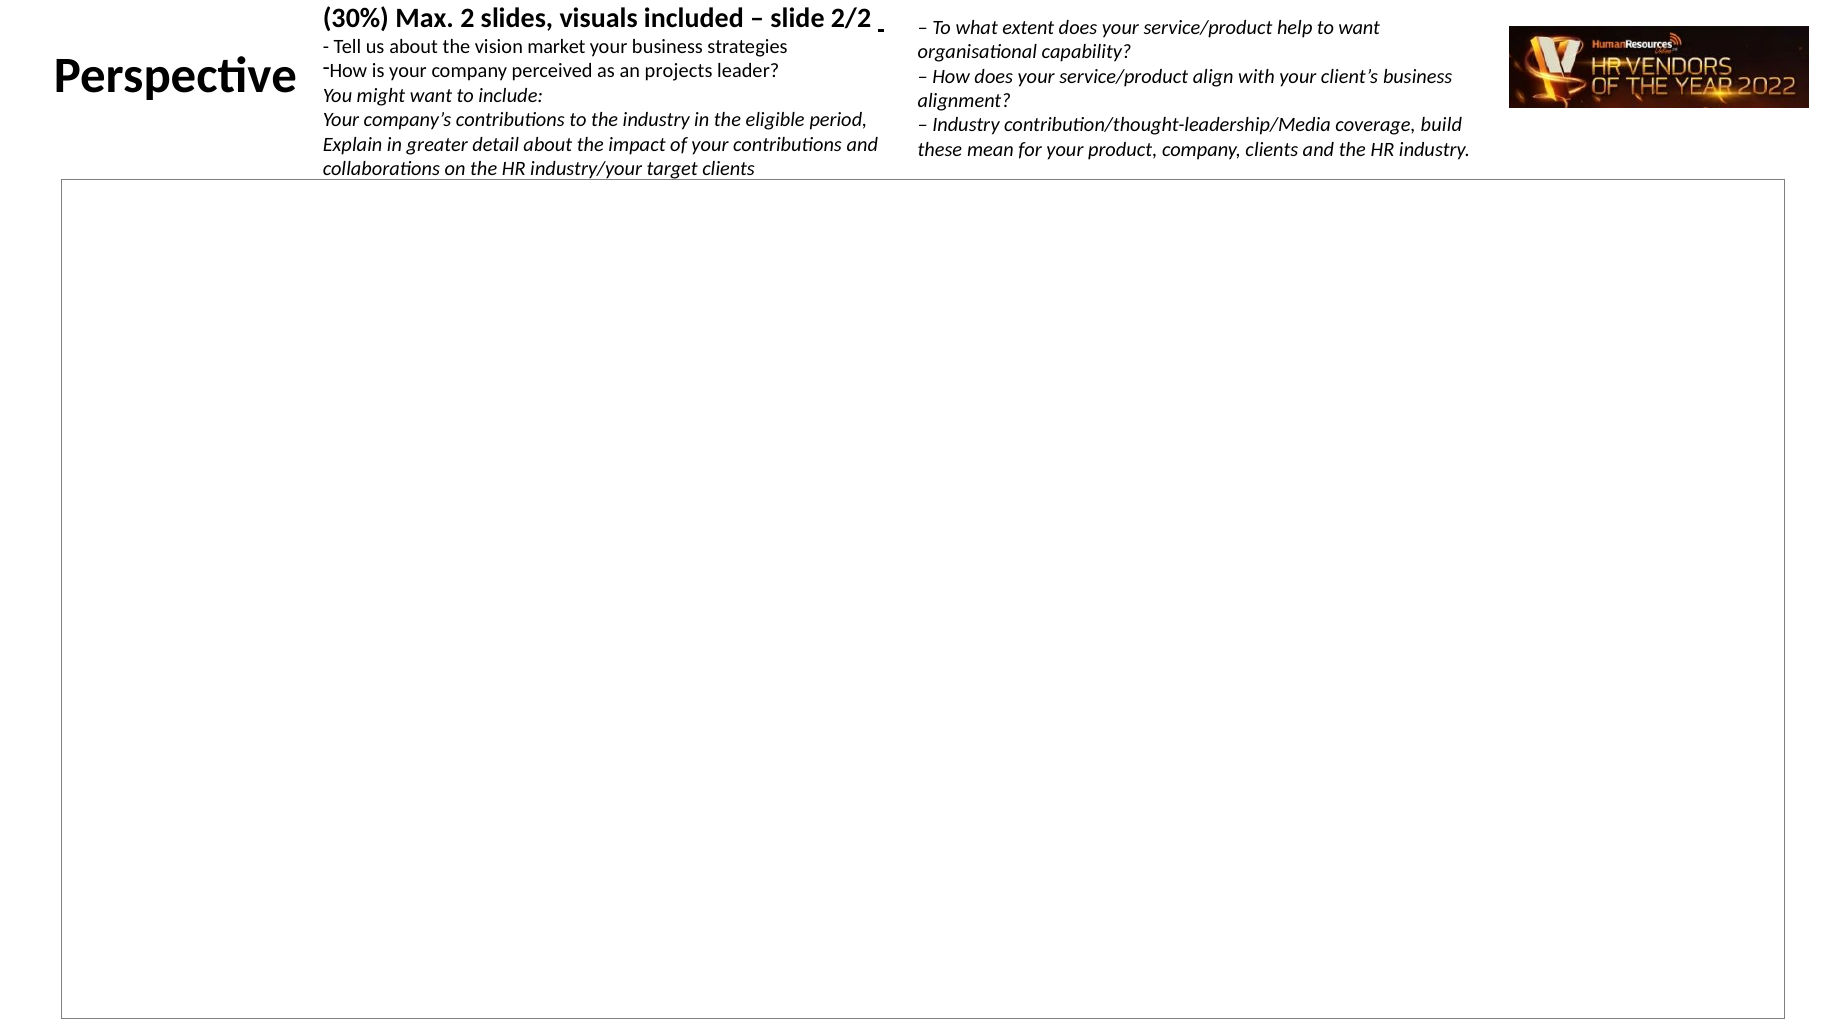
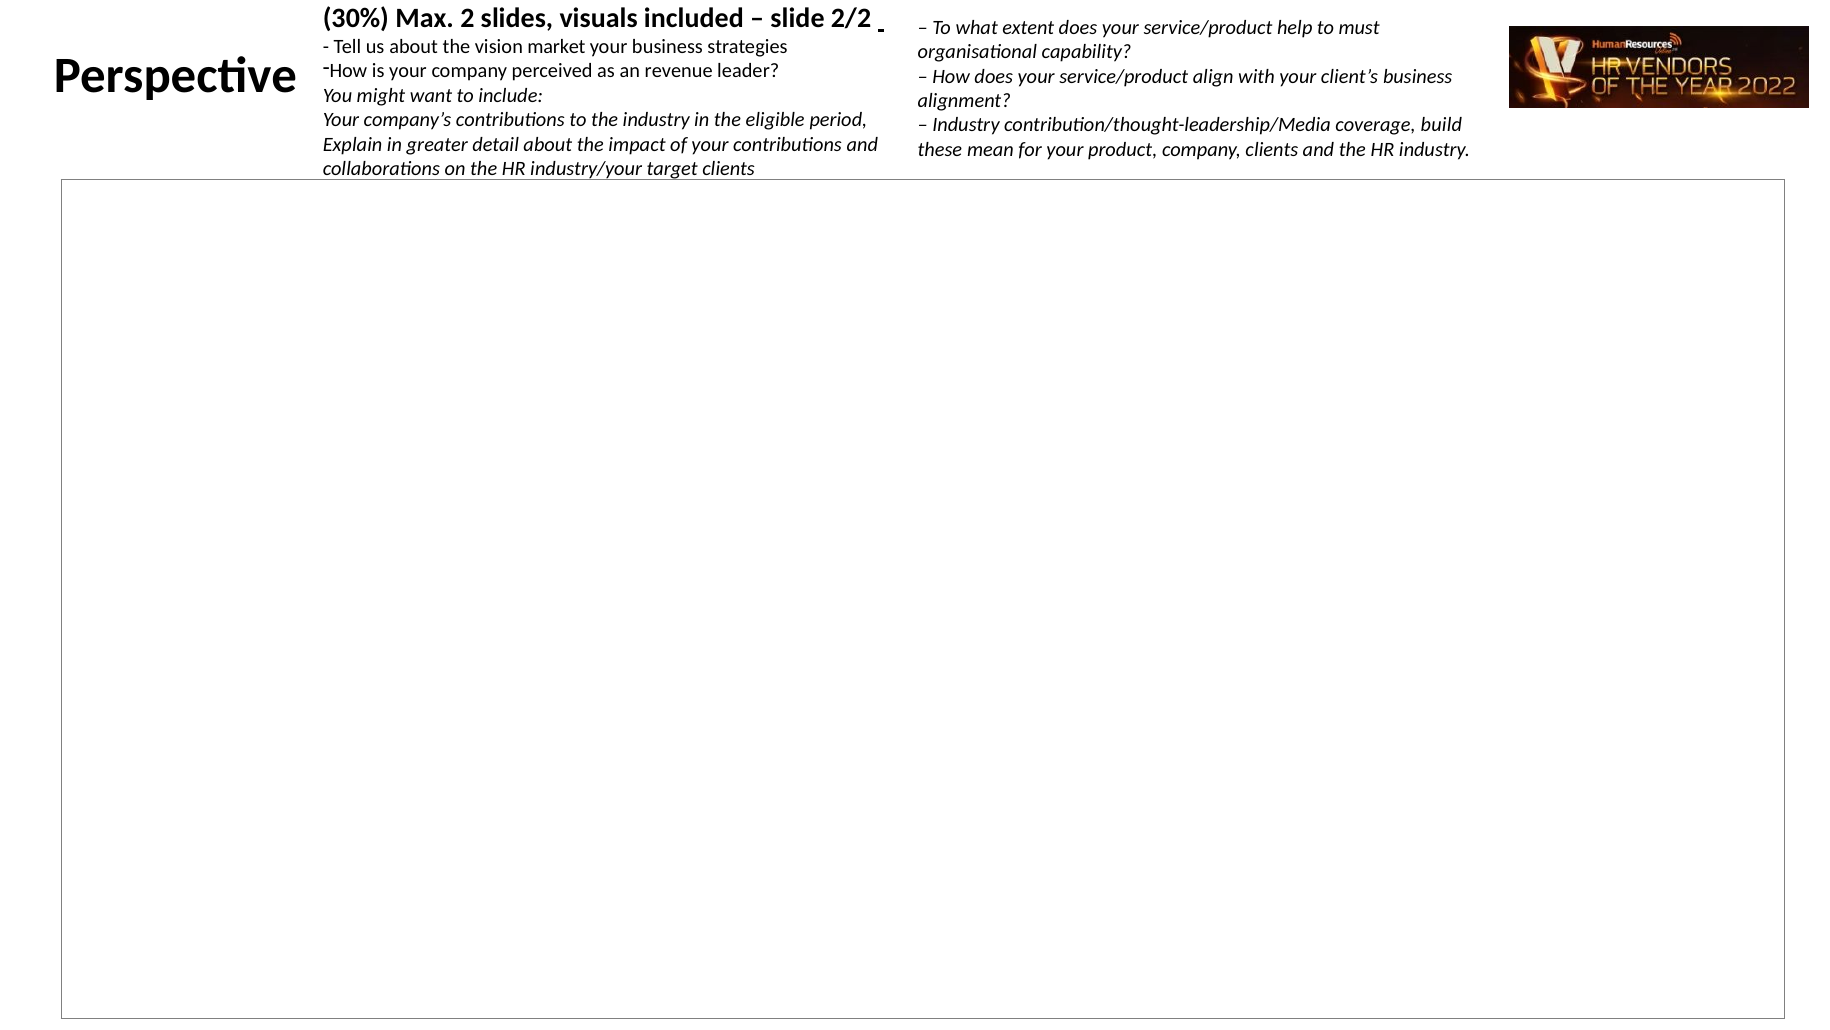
to want: want -> must
projects: projects -> revenue
